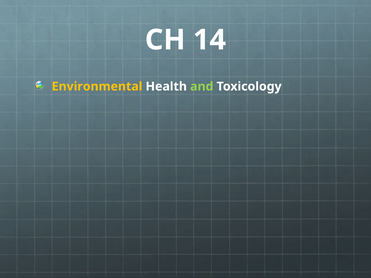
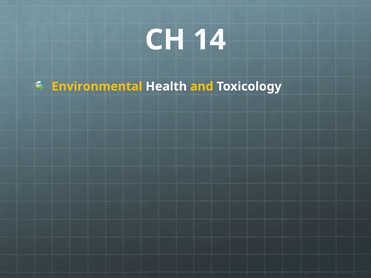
and colour: light green -> yellow
